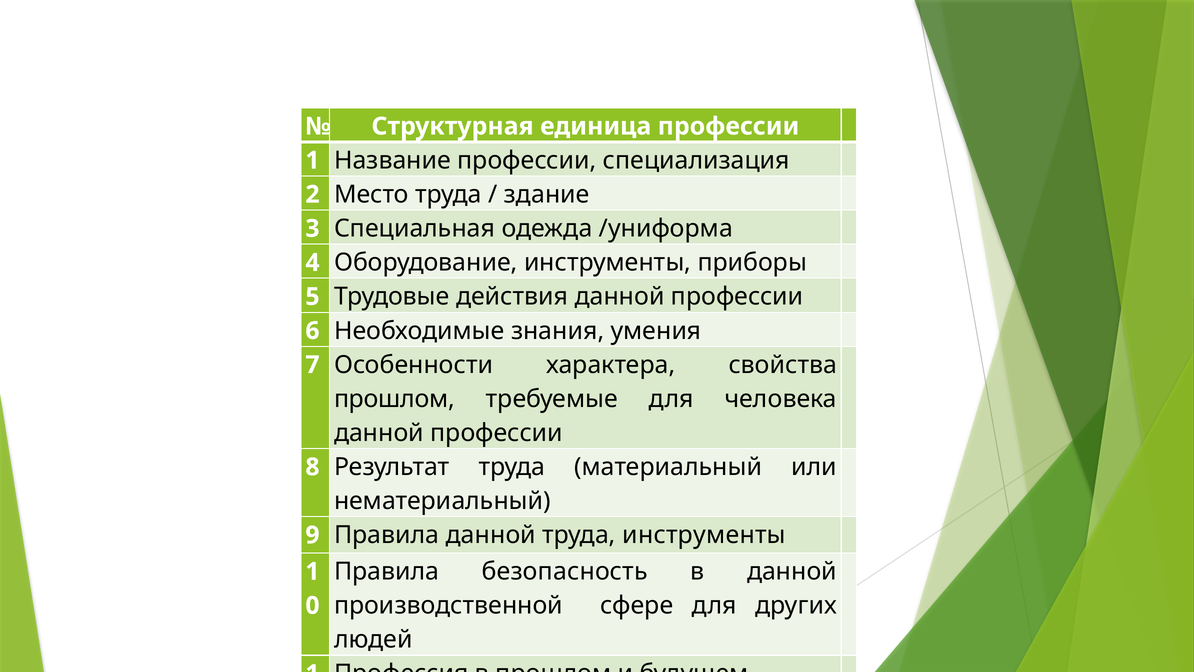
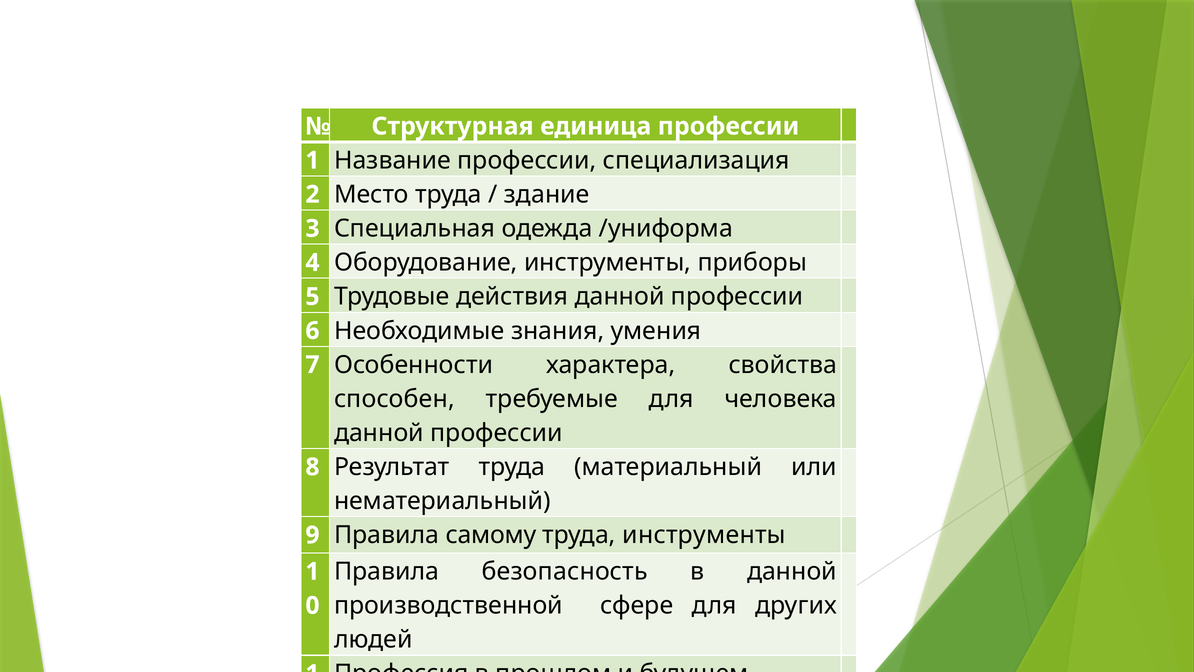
прошлом at (395, 399): прошлом -> способен
Правила данной: данной -> самому
